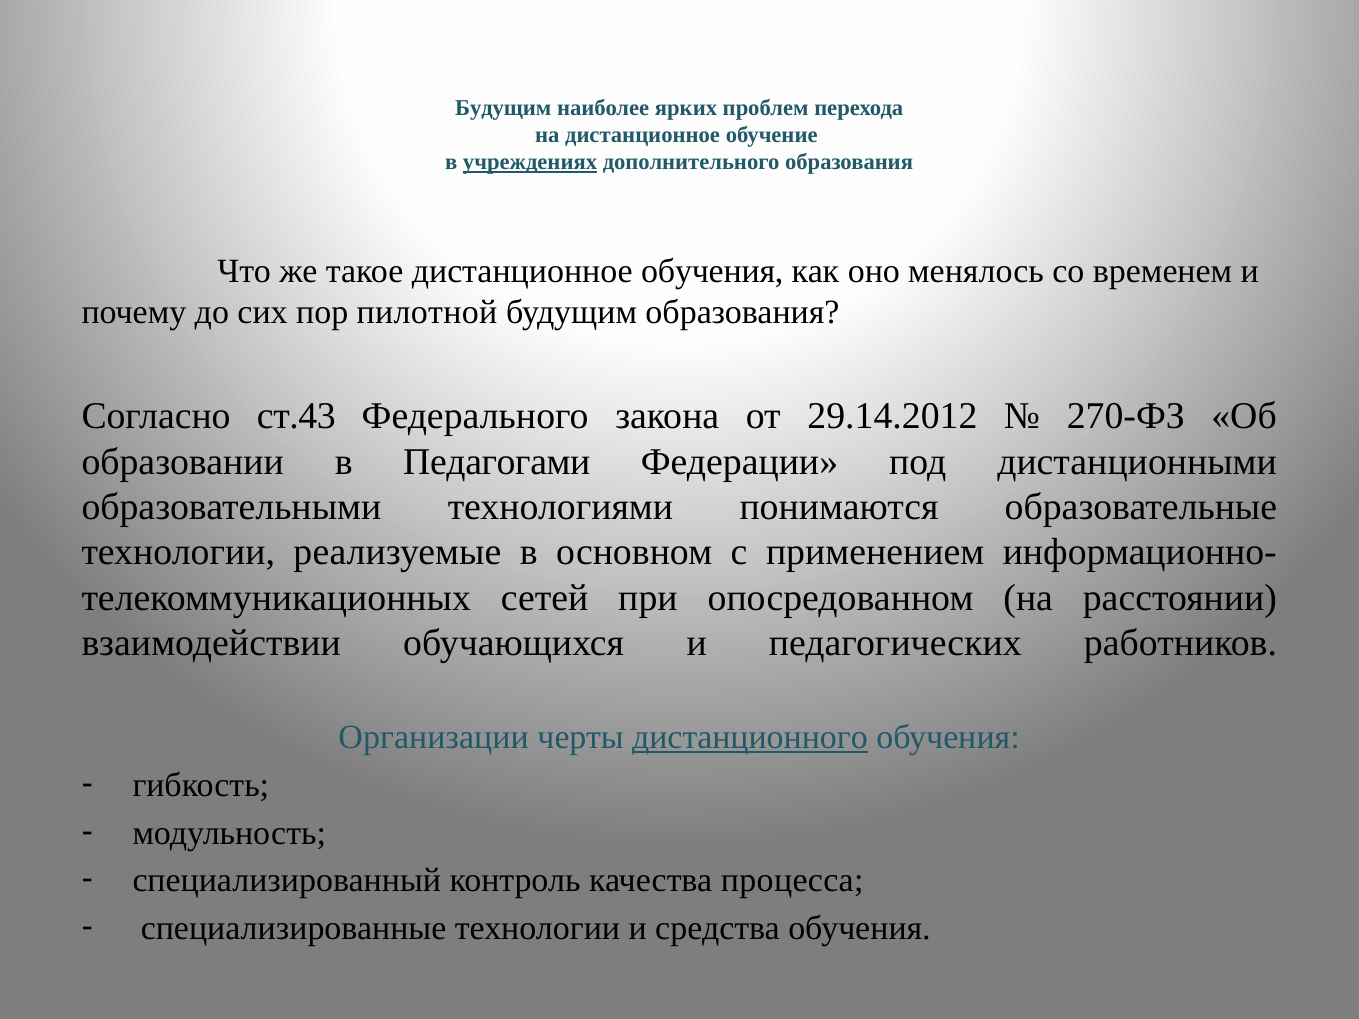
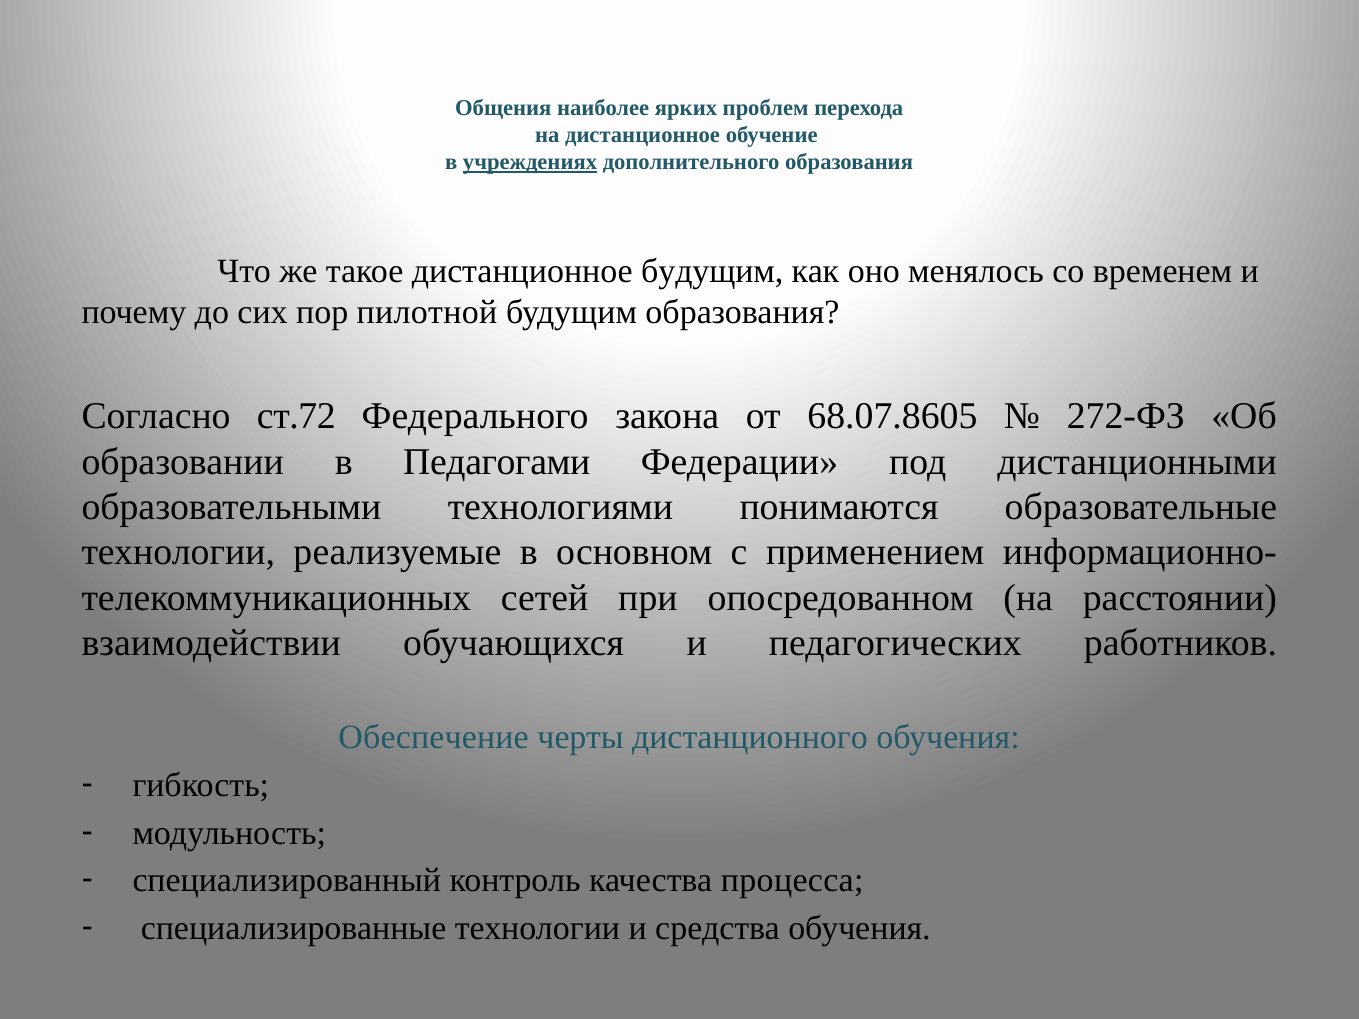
Будущим at (503, 108): Будущим -> Общения
дистанционное обучения: обучения -> будущим
ст.43: ст.43 -> ст.72
29.14.2012: 29.14.2012 -> 68.07.8605
270-ФЗ: 270-ФЗ -> 272-ФЗ
Организации: Организации -> Обеспечение
дистанционного underline: present -> none
